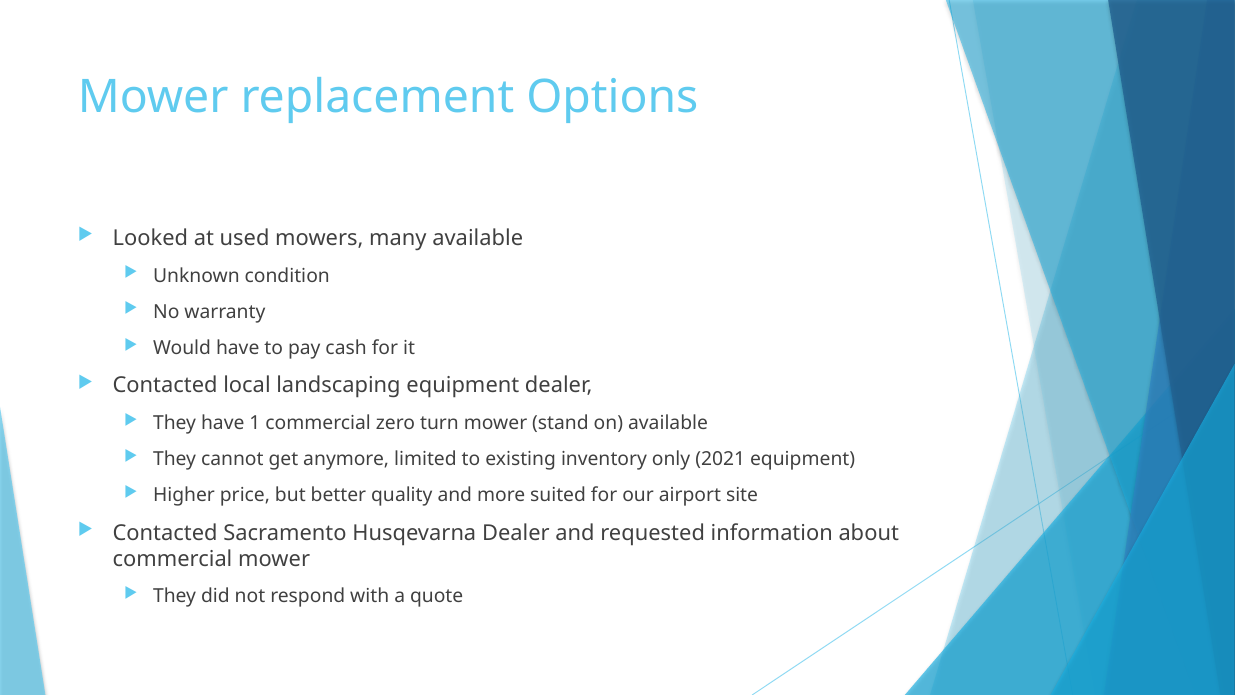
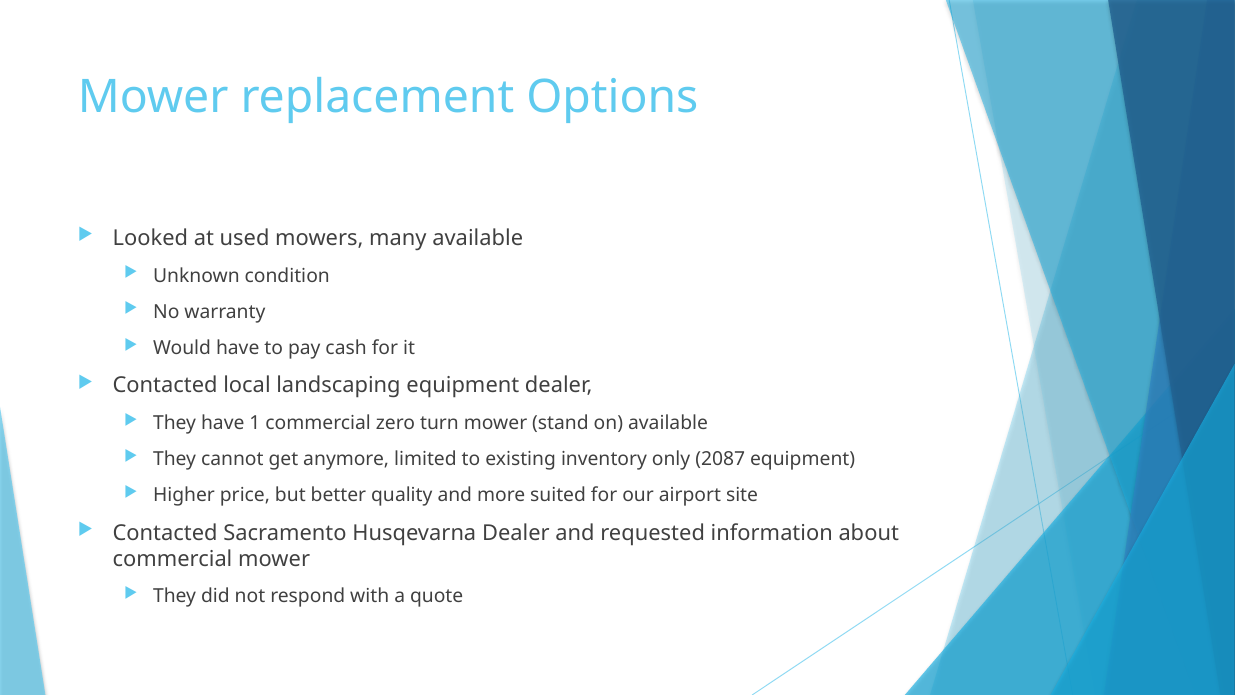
2021: 2021 -> 2087
